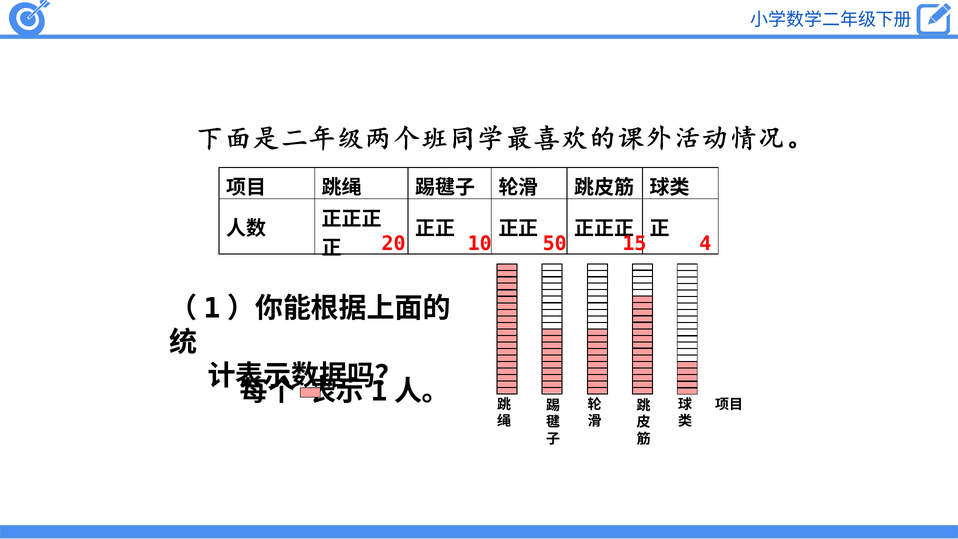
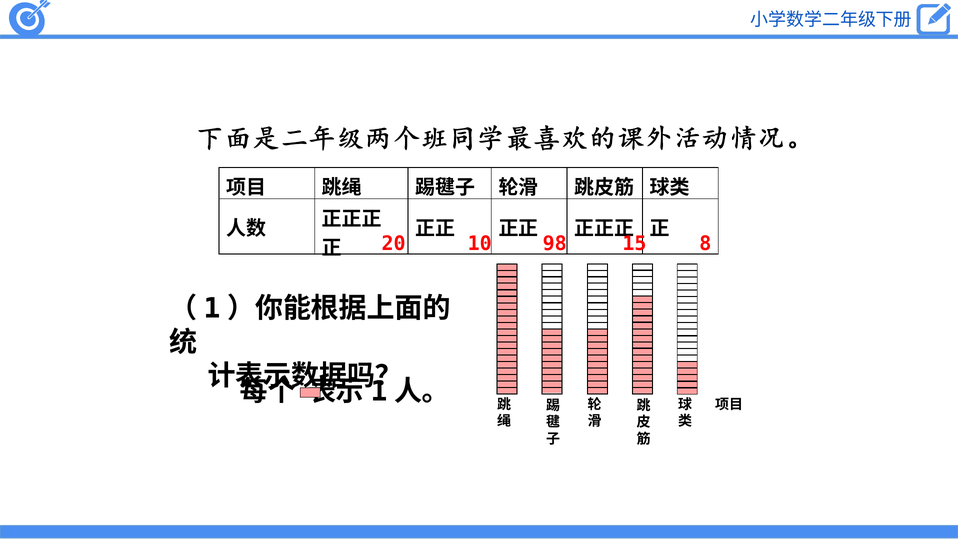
50: 50 -> 98
4: 4 -> 8
